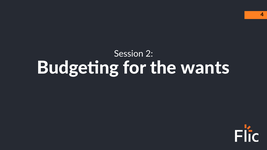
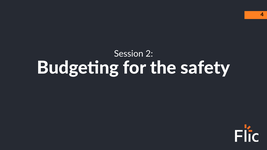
wants: wants -> safety
